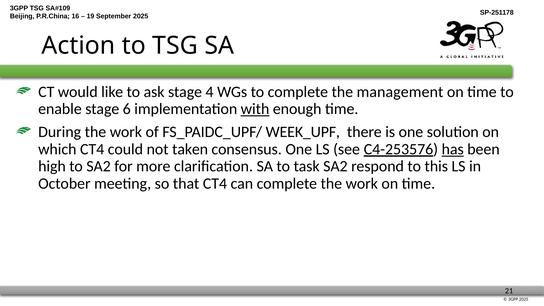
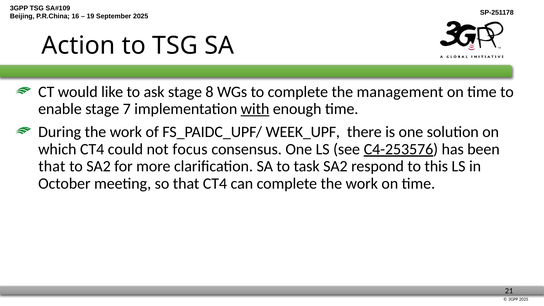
4: 4 -> 8
6: 6 -> 7
taken: taken -> focus
has underline: present -> none
high at (52, 166): high -> that
